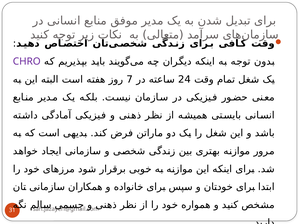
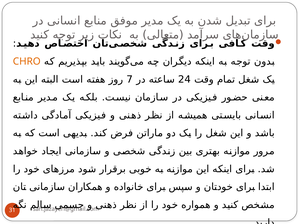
CHRO colour: purple -> orange
